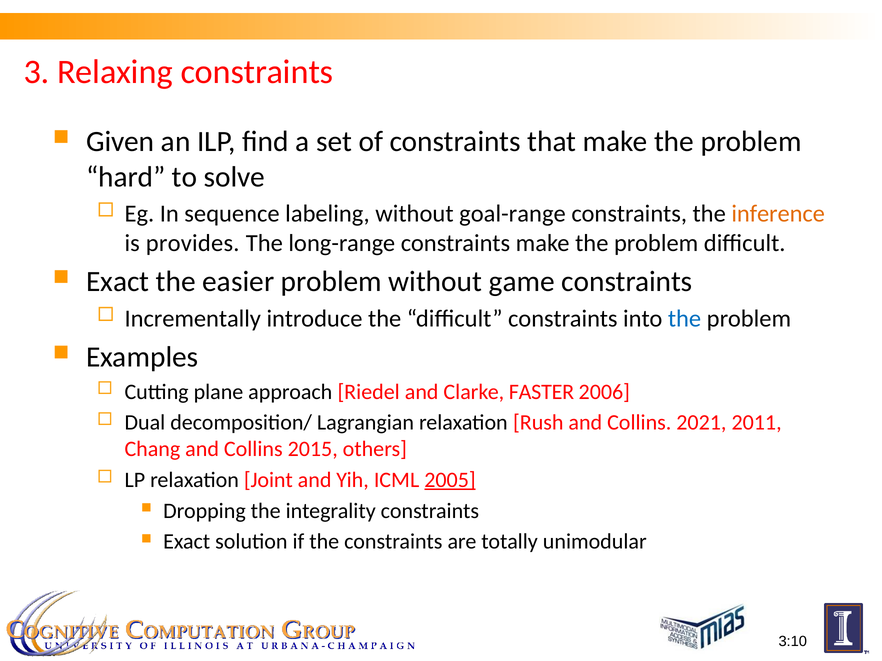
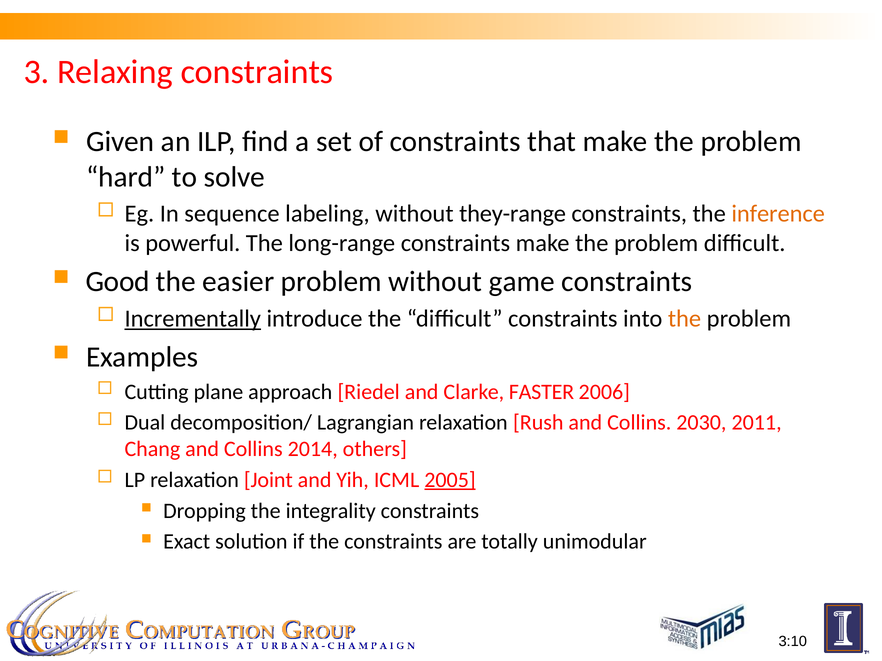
goal-range: goal-range -> they-range
provides: provides -> powerful
Exact at (118, 282): Exact -> Good
Incrementally underline: none -> present
the at (685, 319) colour: blue -> orange
2021: 2021 -> 2030
2015: 2015 -> 2014
